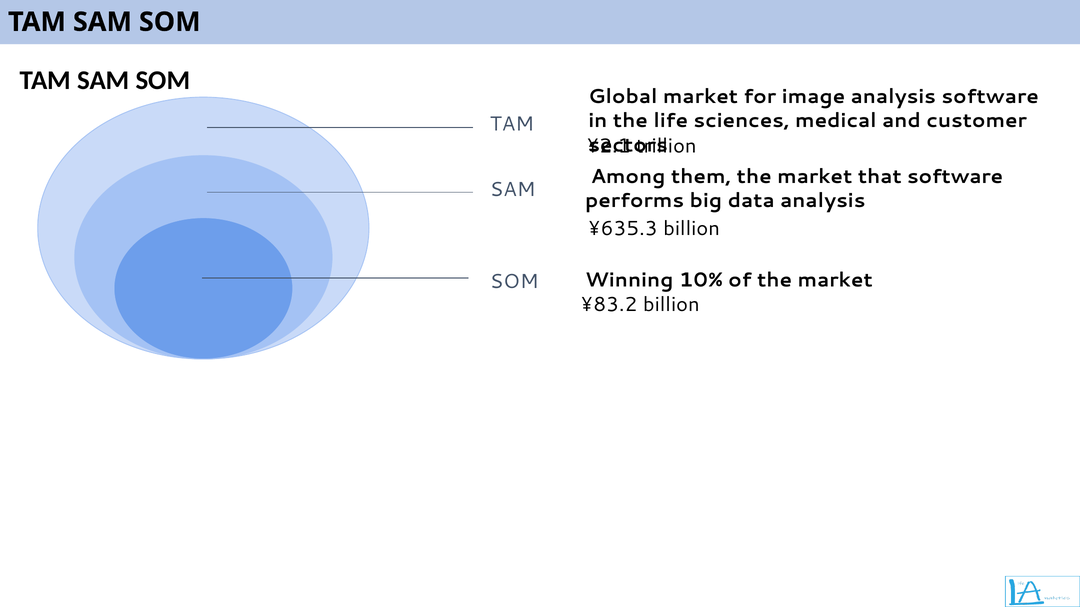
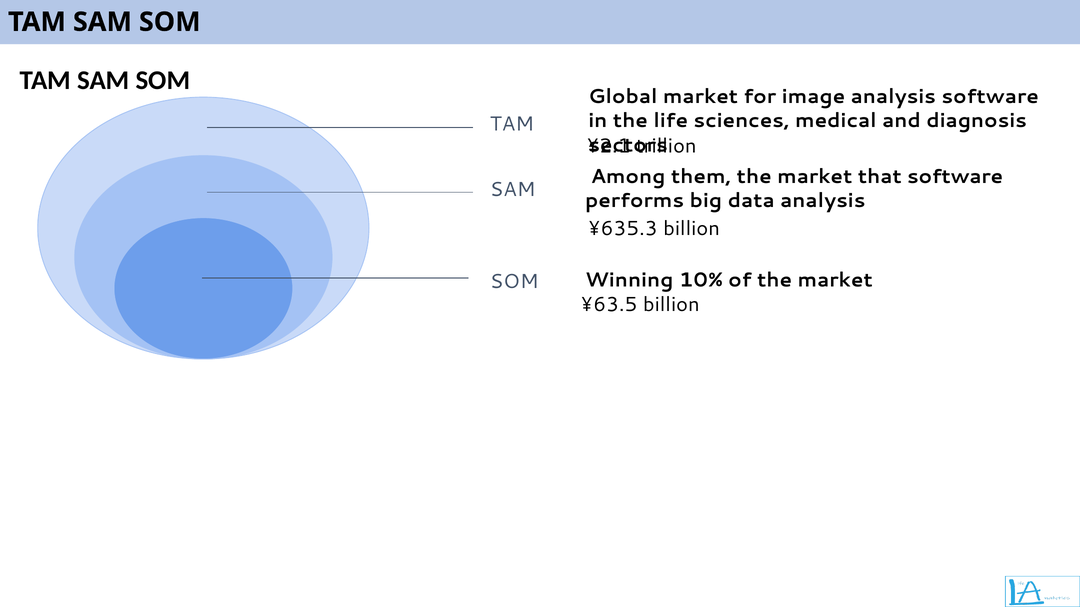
customer: customer -> diagnosis
¥83.2: ¥83.2 -> ¥63.5
